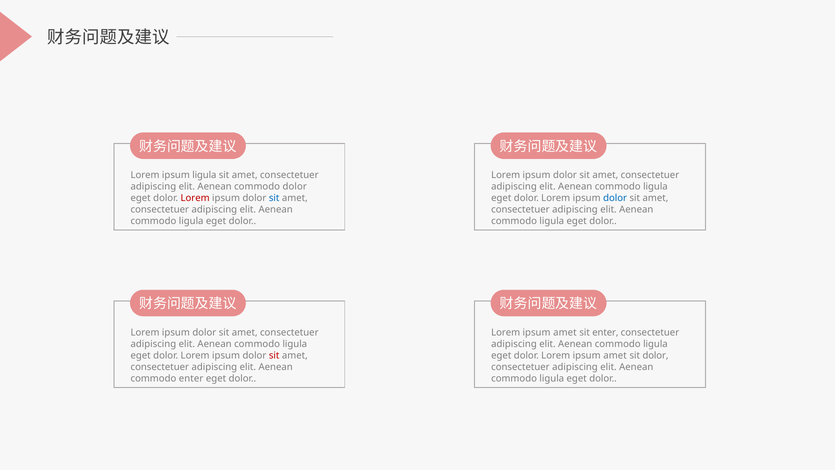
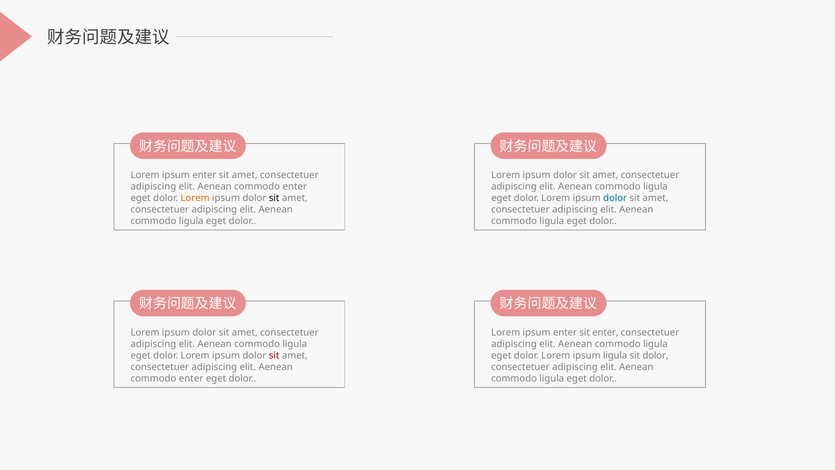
ligula at (204, 175): ligula -> enter
dolor at (295, 187): dolor -> enter
Lorem at (195, 198) colour: red -> orange
sit at (274, 198) colour: blue -> black
amet at (565, 332): amet -> enter
dolor Lorem ipsum amet: amet -> ligula
